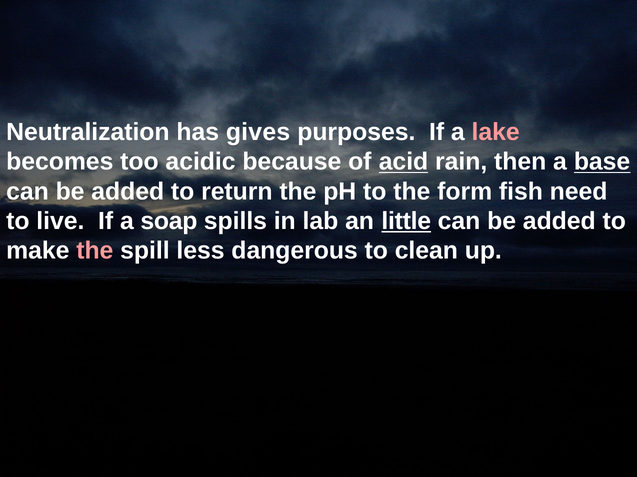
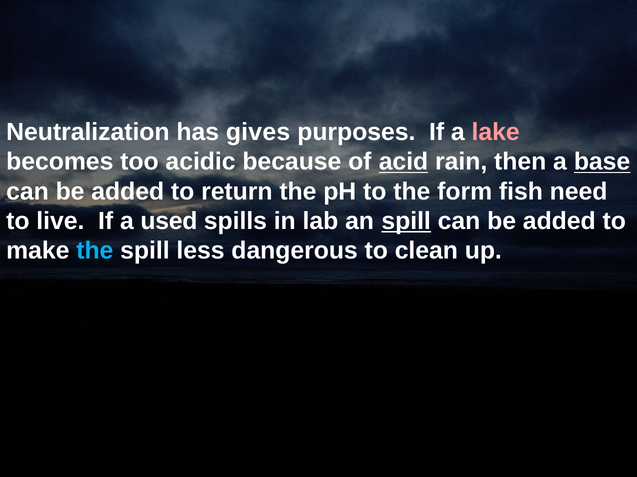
soap: soap -> used
an little: little -> spill
the at (95, 251) colour: pink -> light blue
